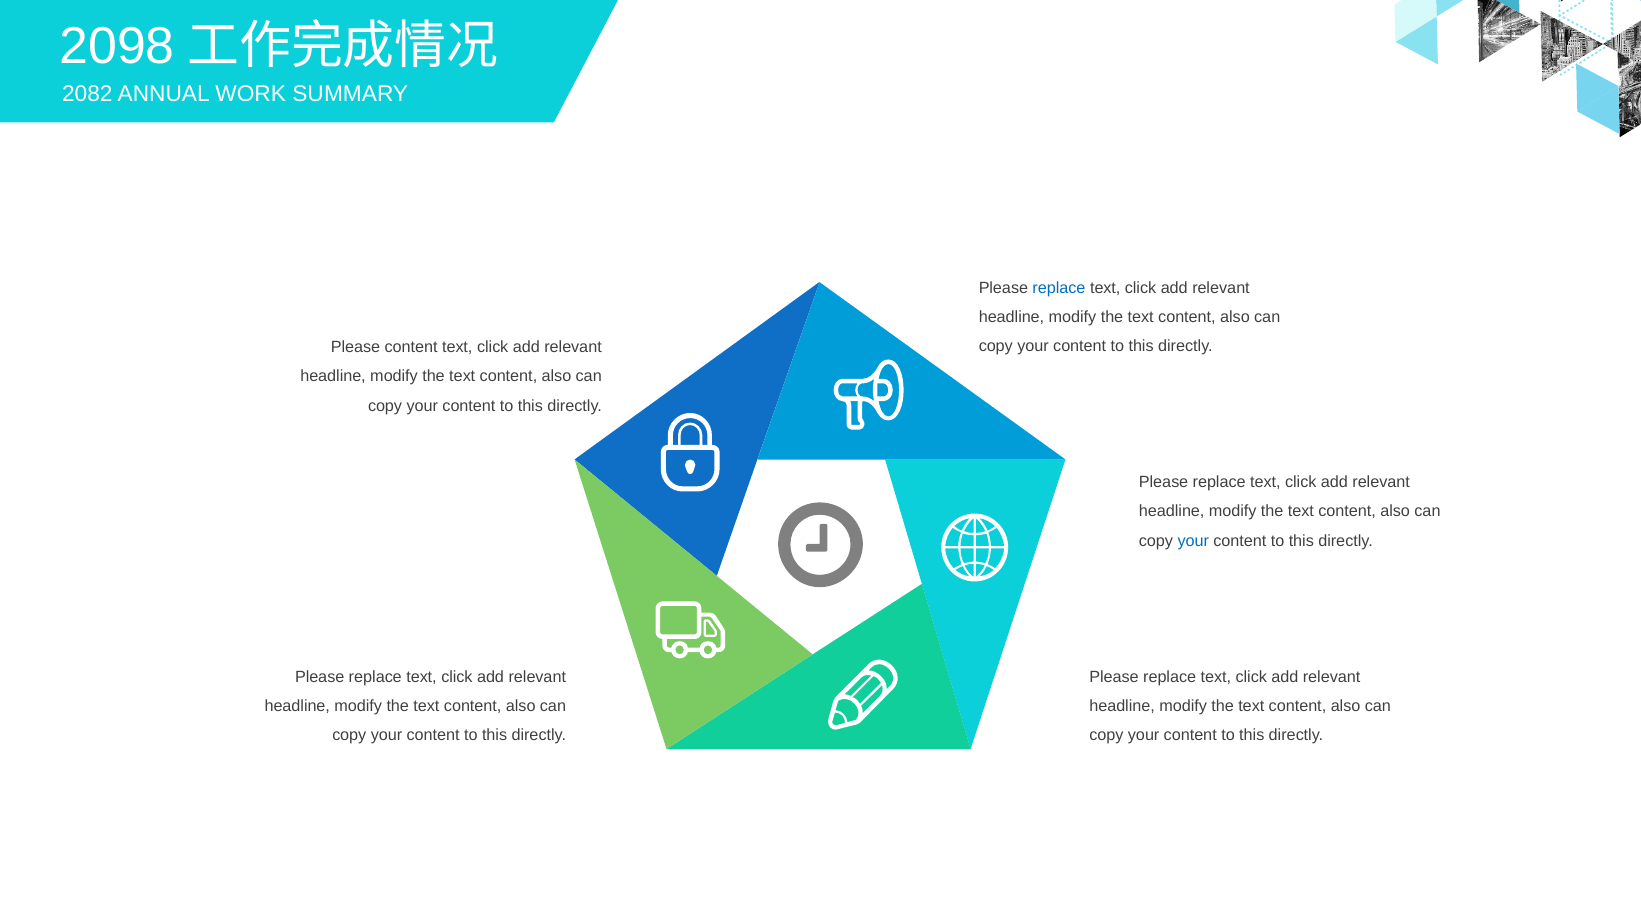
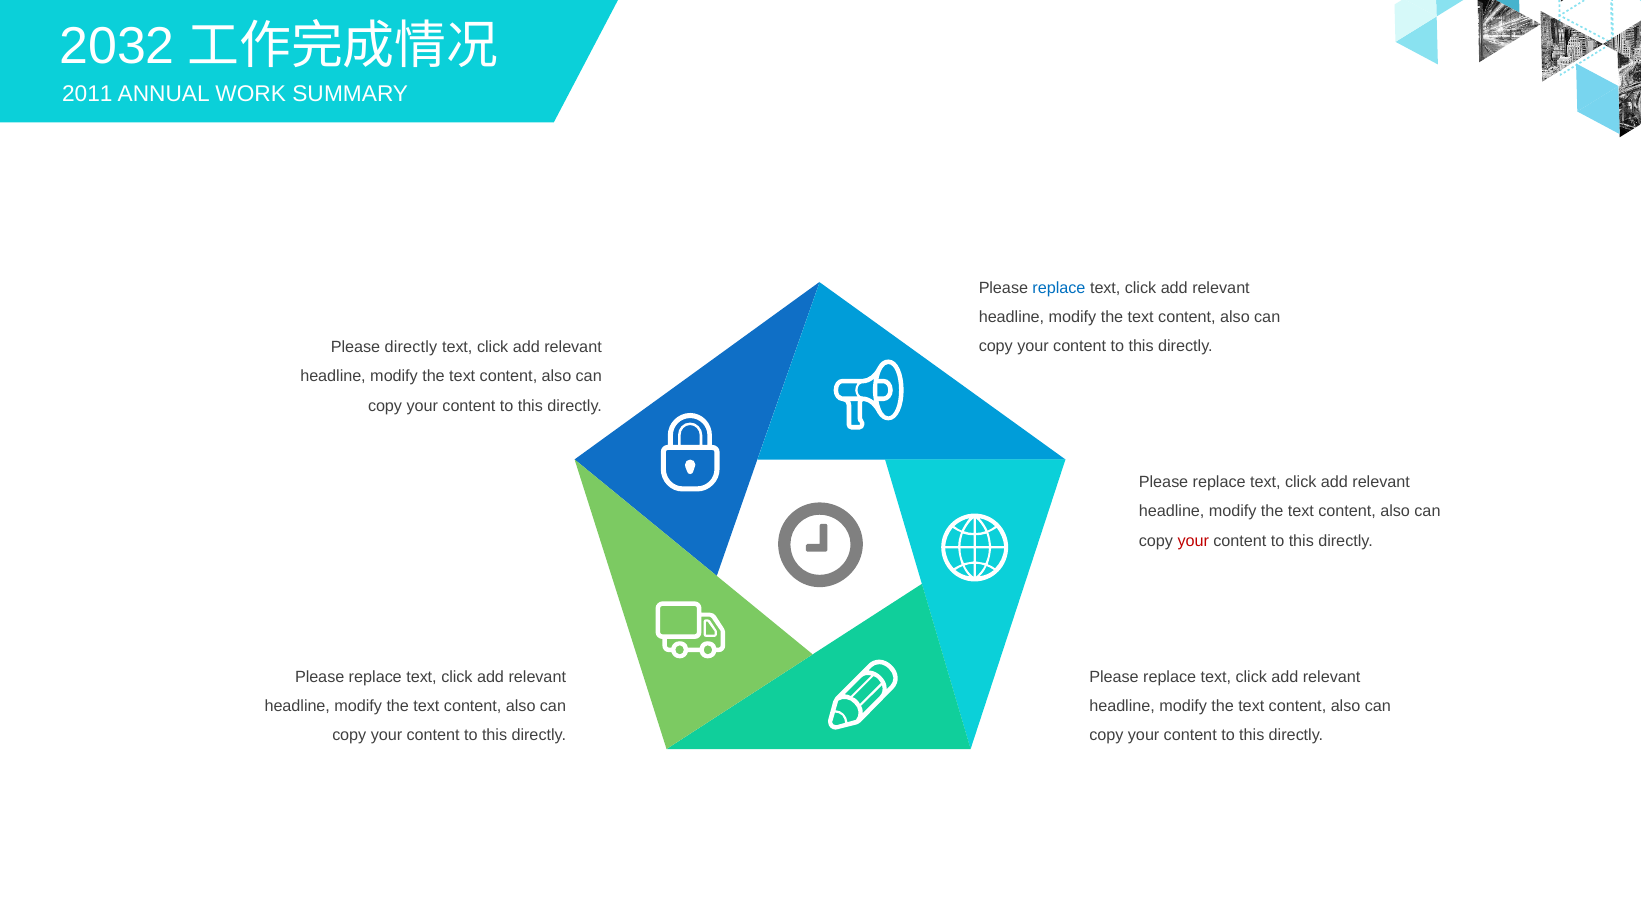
2098: 2098 -> 2032
2082: 2082 -> 2011
Please content: content -> directly
your at (1193, 541) colour: blue -> red
